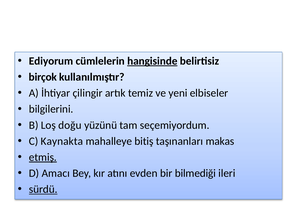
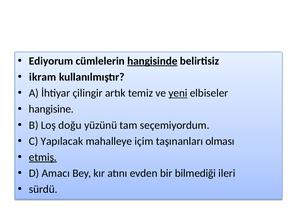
birçok: birçok -> ikram
yeni underline: none -> present
bilgilerini: bilgilerini -> hangisine
Kaynakta: Kaynakta -> Yapılacak
bitiş: bitiş -> içim
makas: makas -> olması
sürdü underline: present -> none
